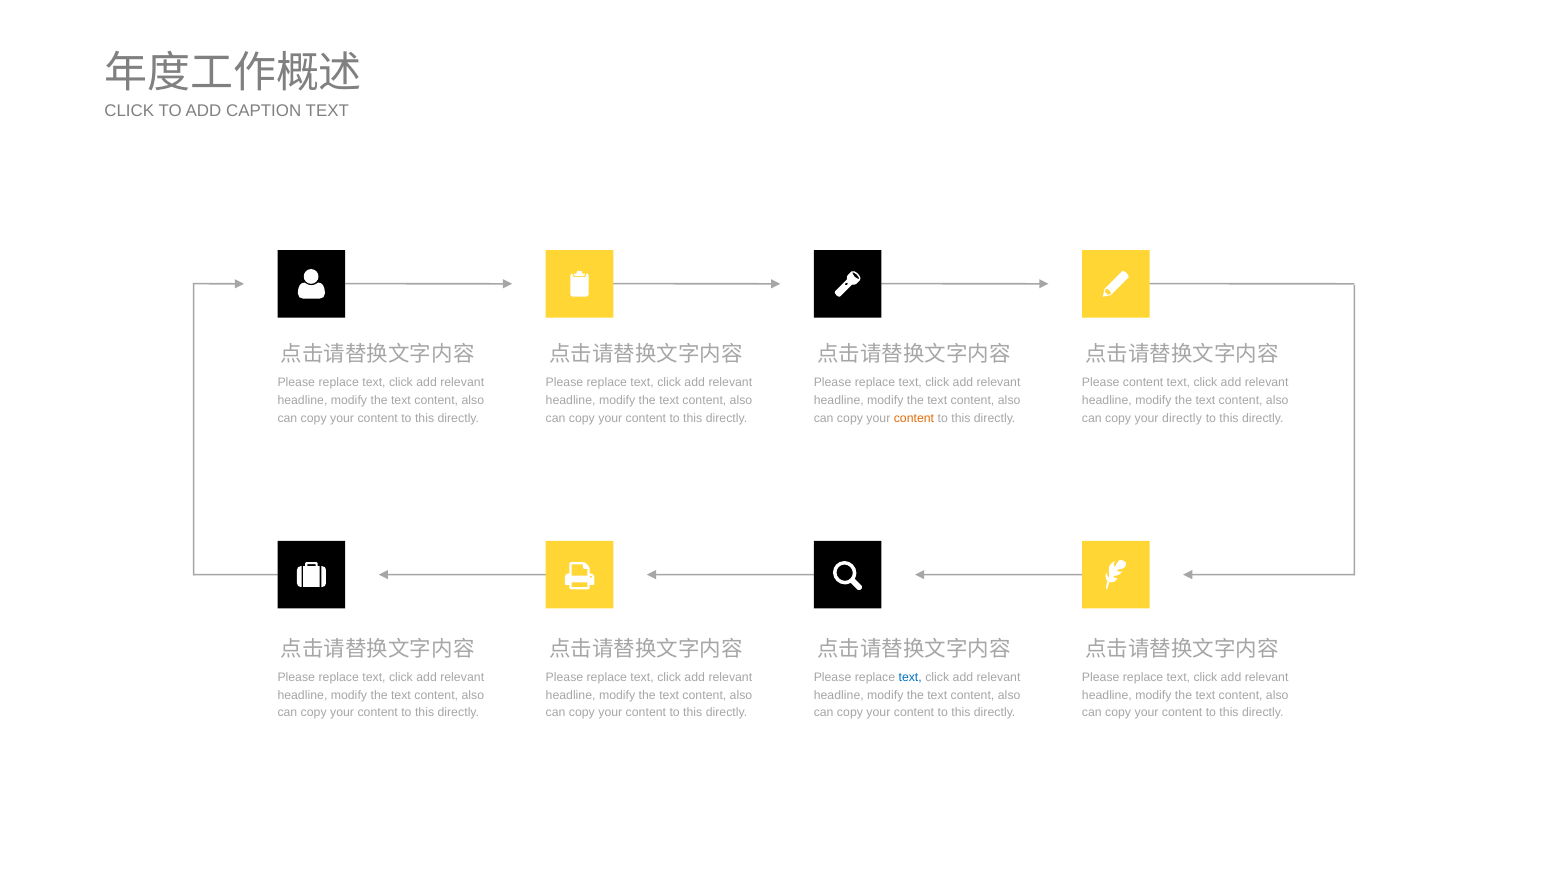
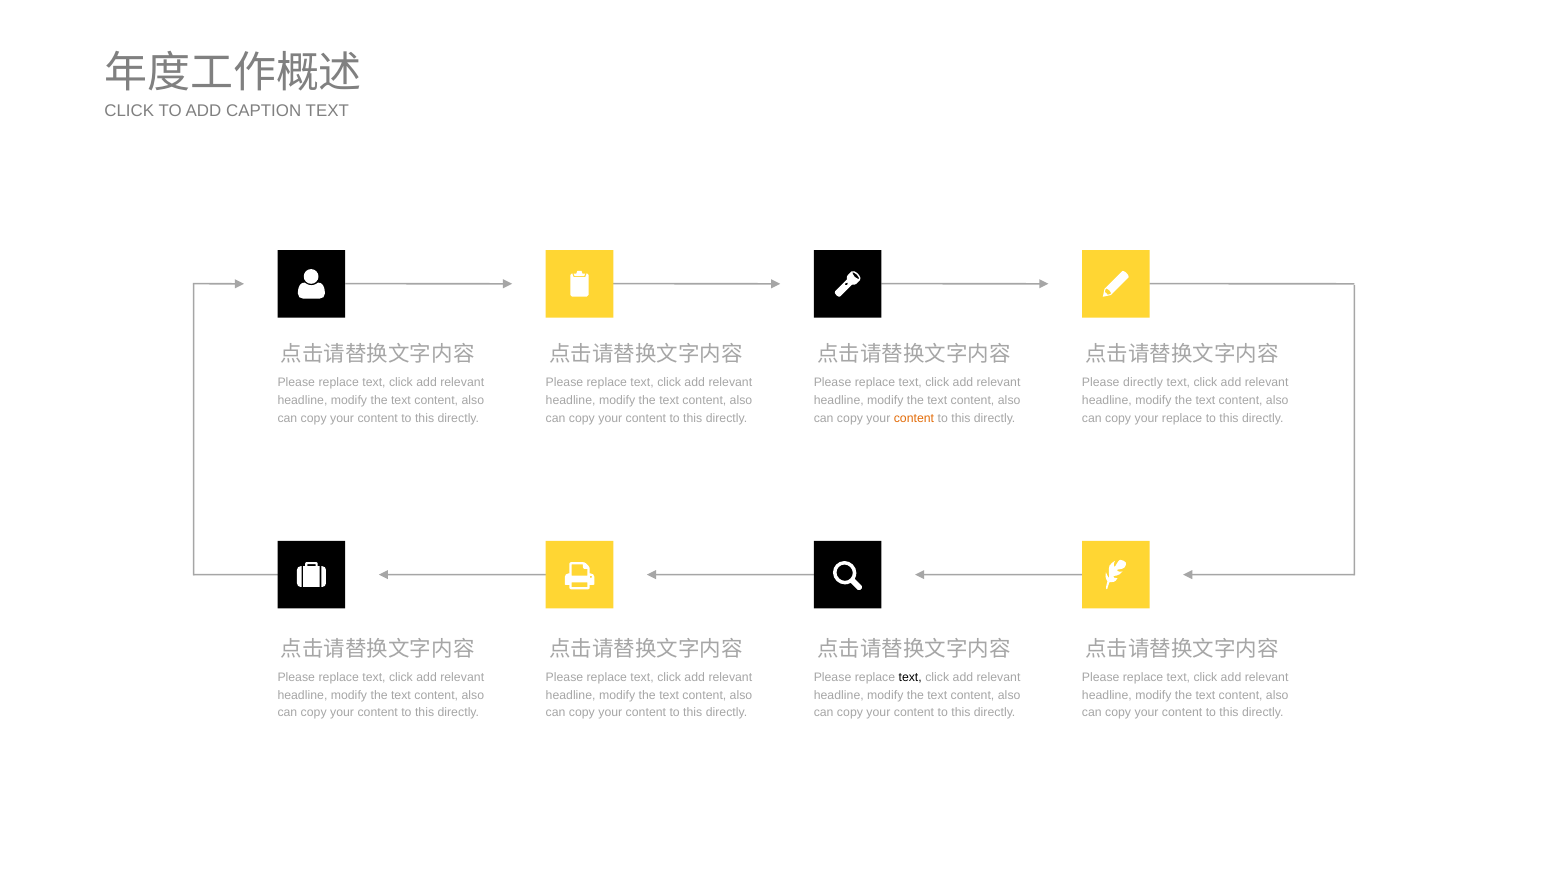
Please content: content -> directly
your directly: directly -> replace
text at (910, 677) colour: blue -> black
